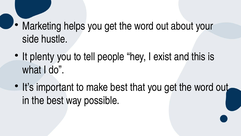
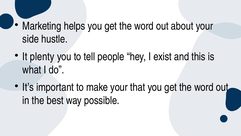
make best: best -> your
